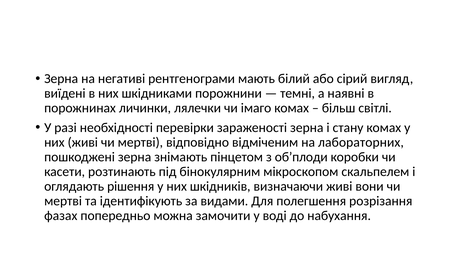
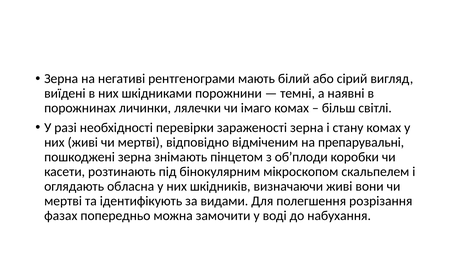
лабораторних: лабораторних -> препарувальні
рішення: рішення -> обласна
